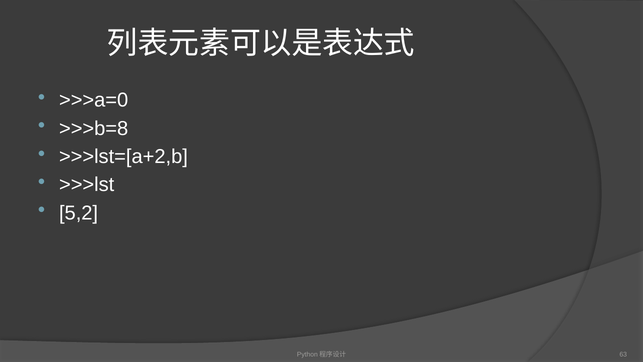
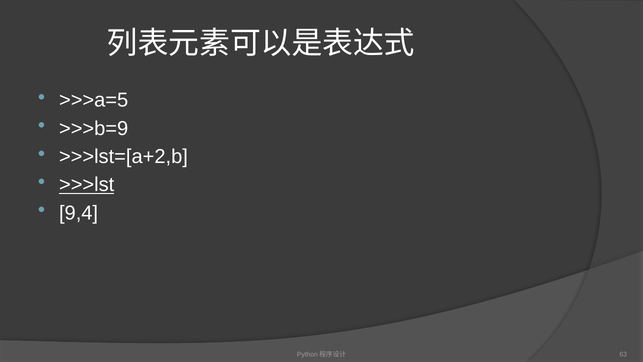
>>>a=0: >>>a=0 -> >>>a=5
>>>b=8: >>>b=8 -> >>>b=9
>>>lst underline: none -> present
5,2: 5,2 -> 9,4
